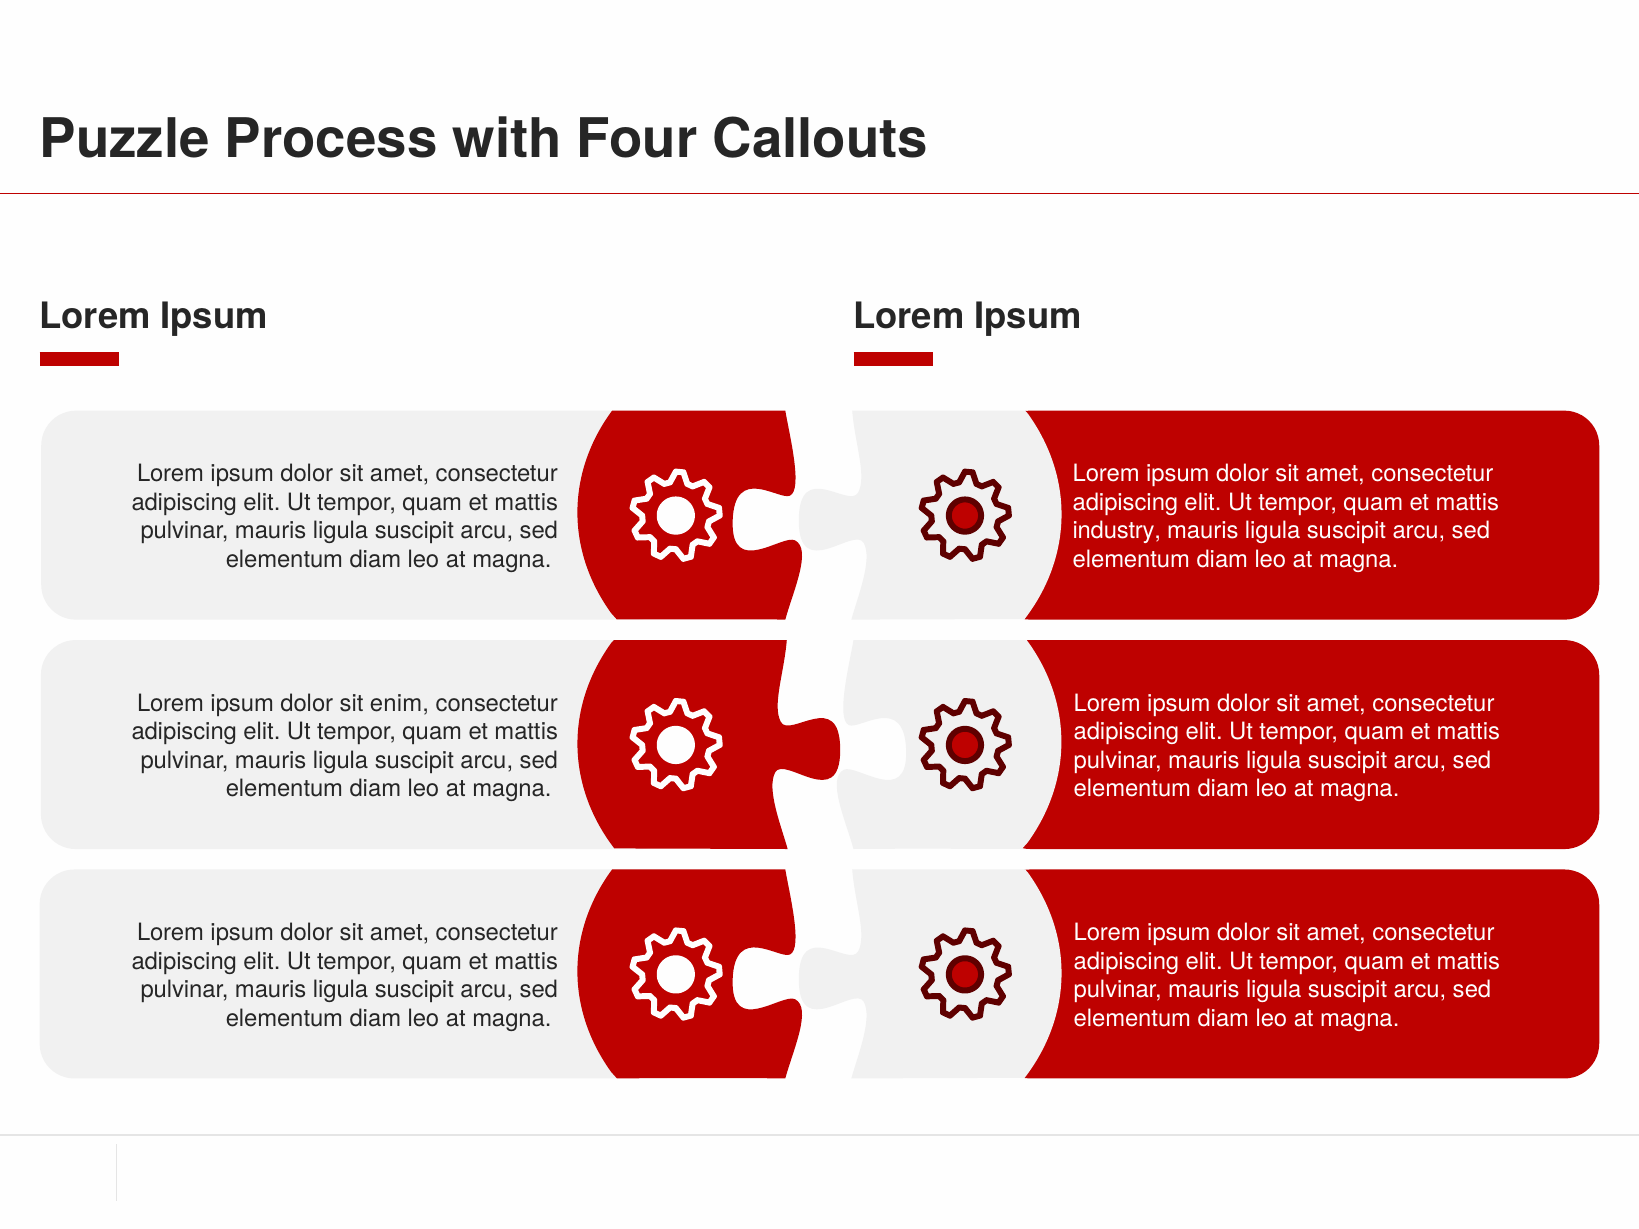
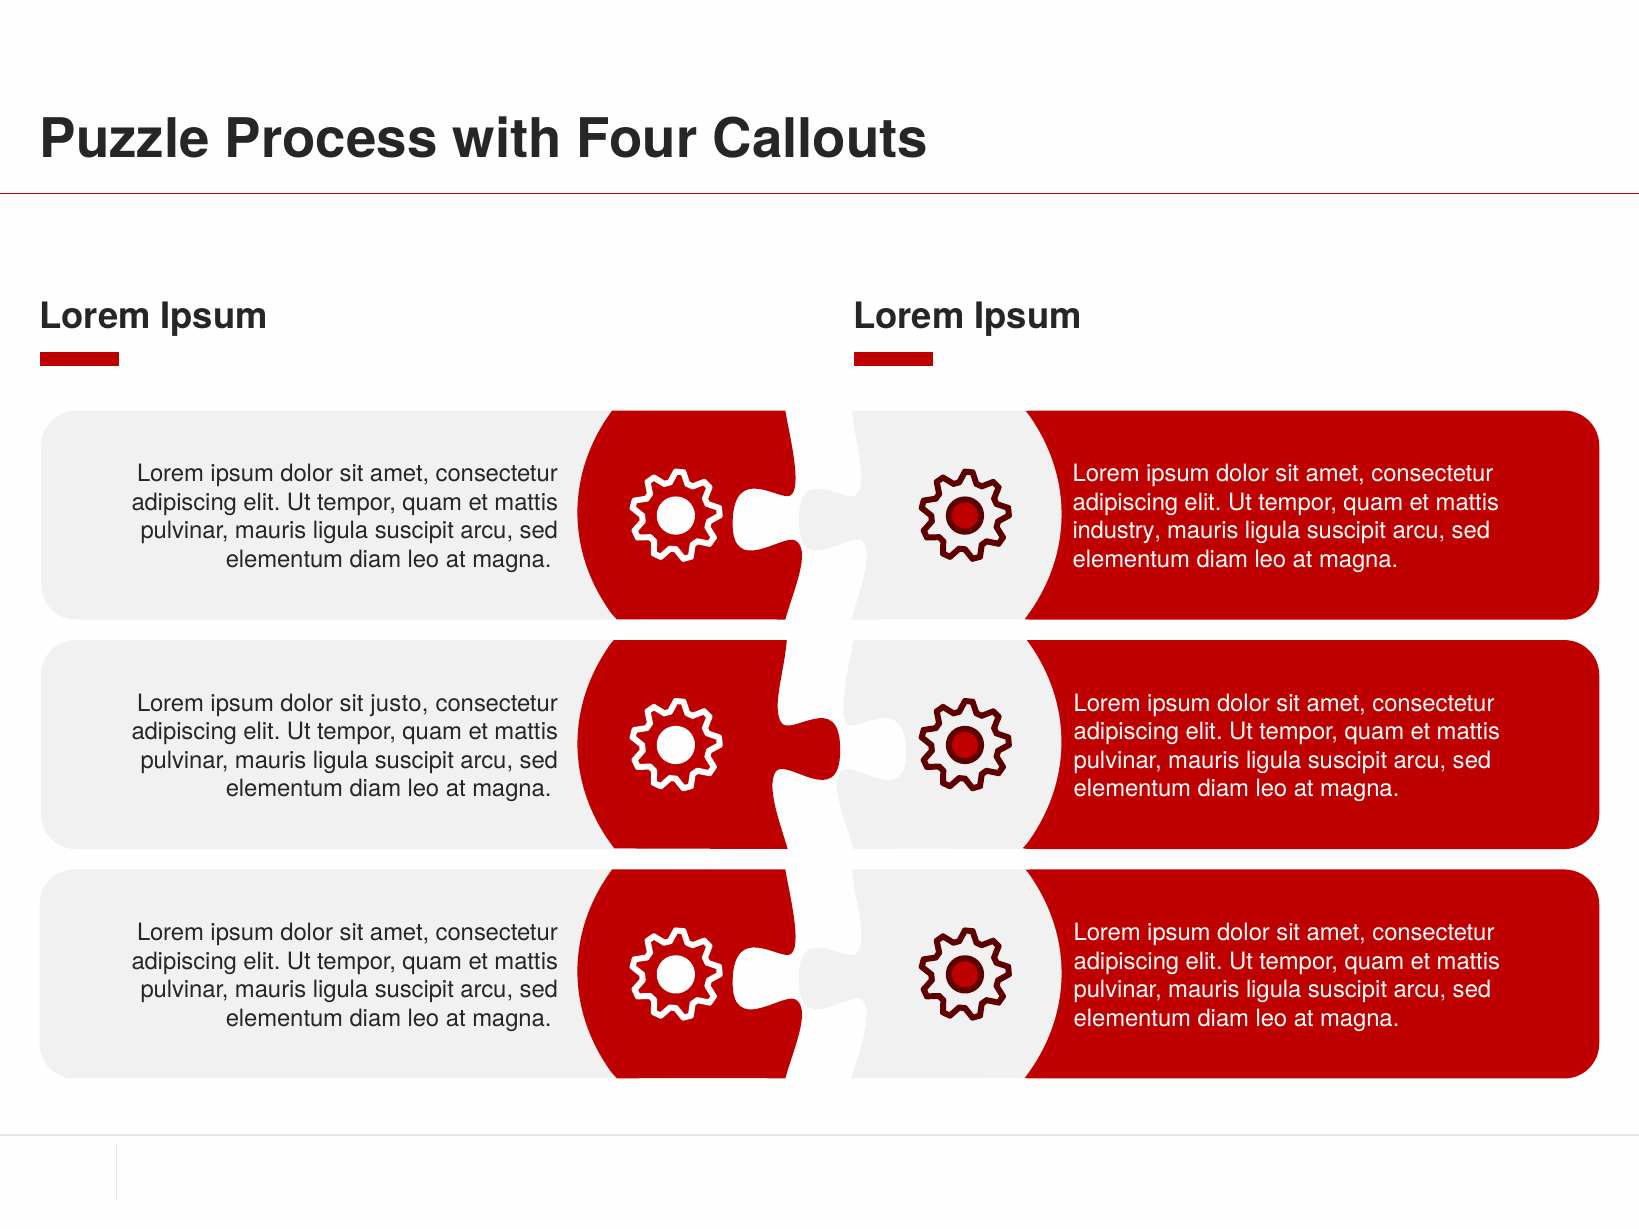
enim: enim -> justo
